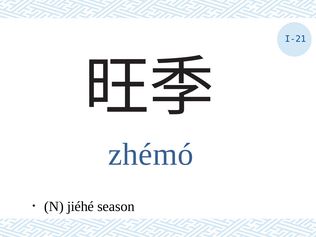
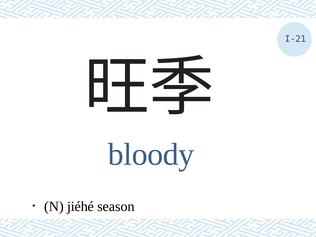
zhémó: zhémó -> bloody
